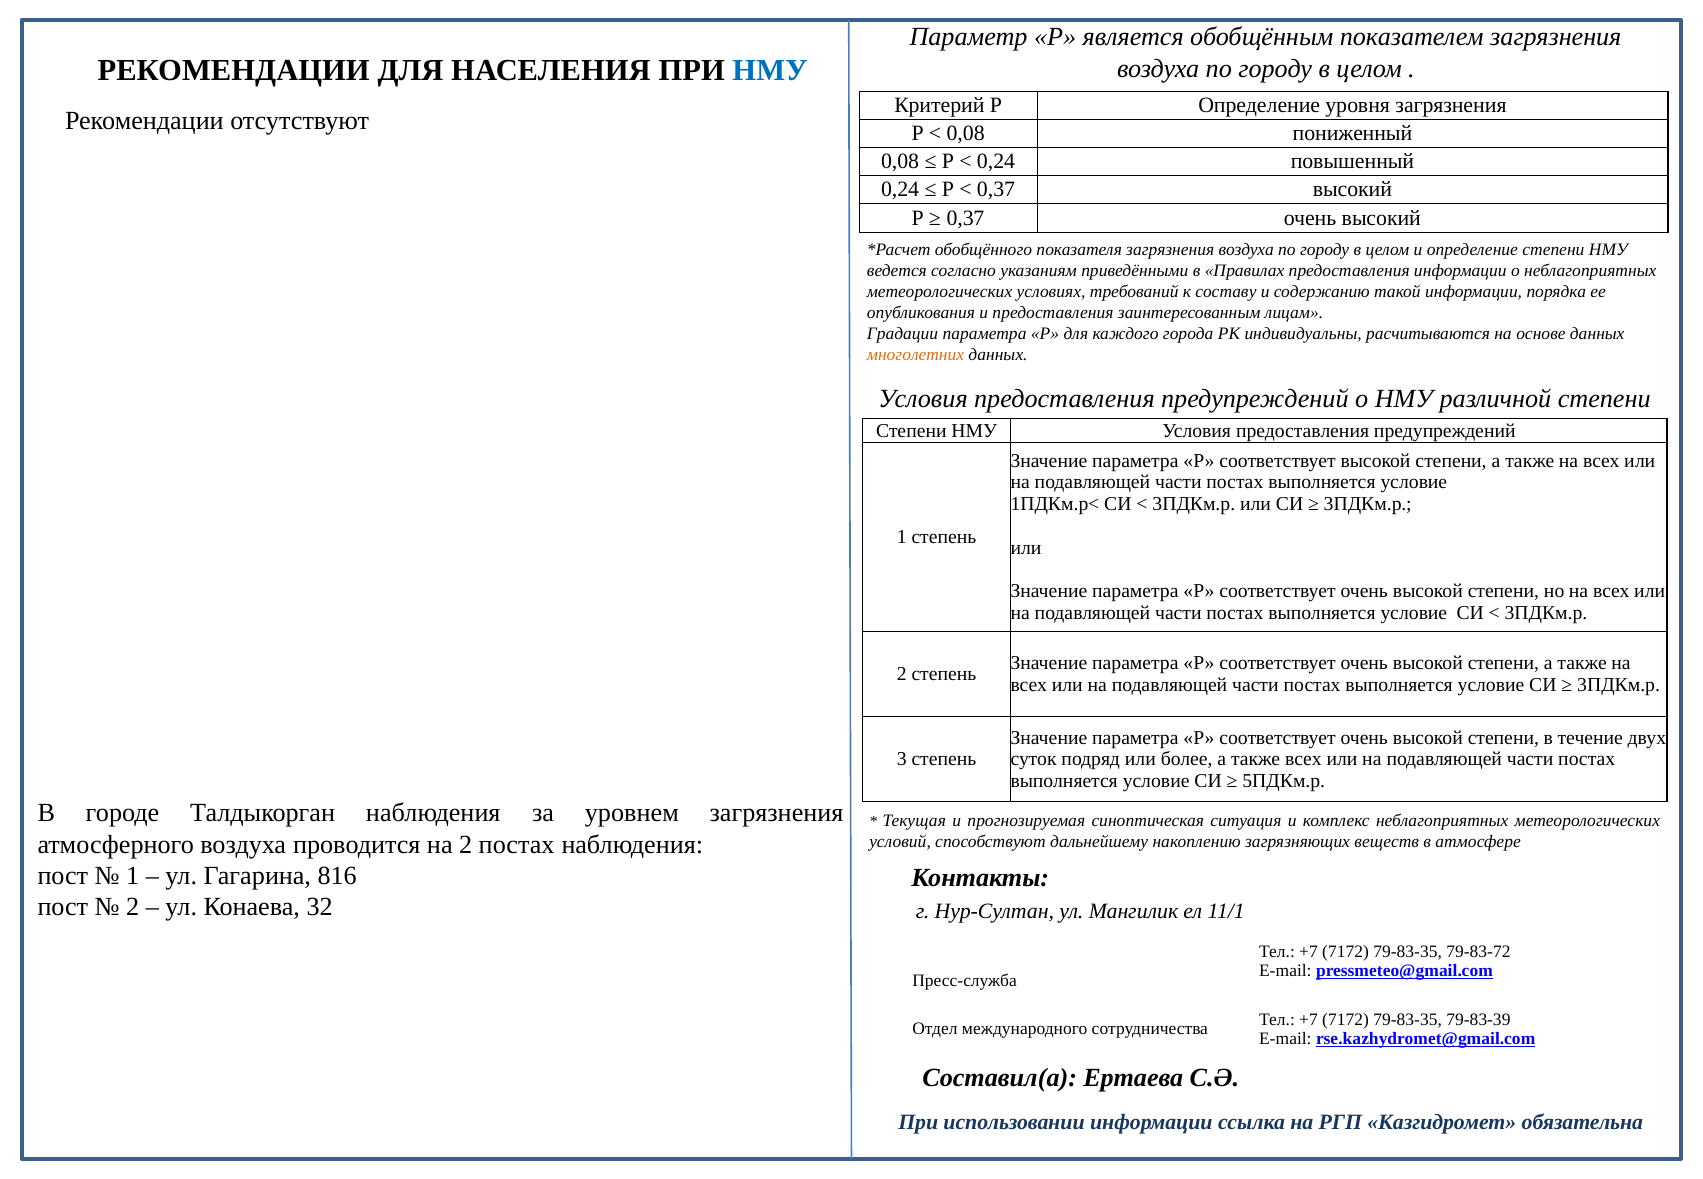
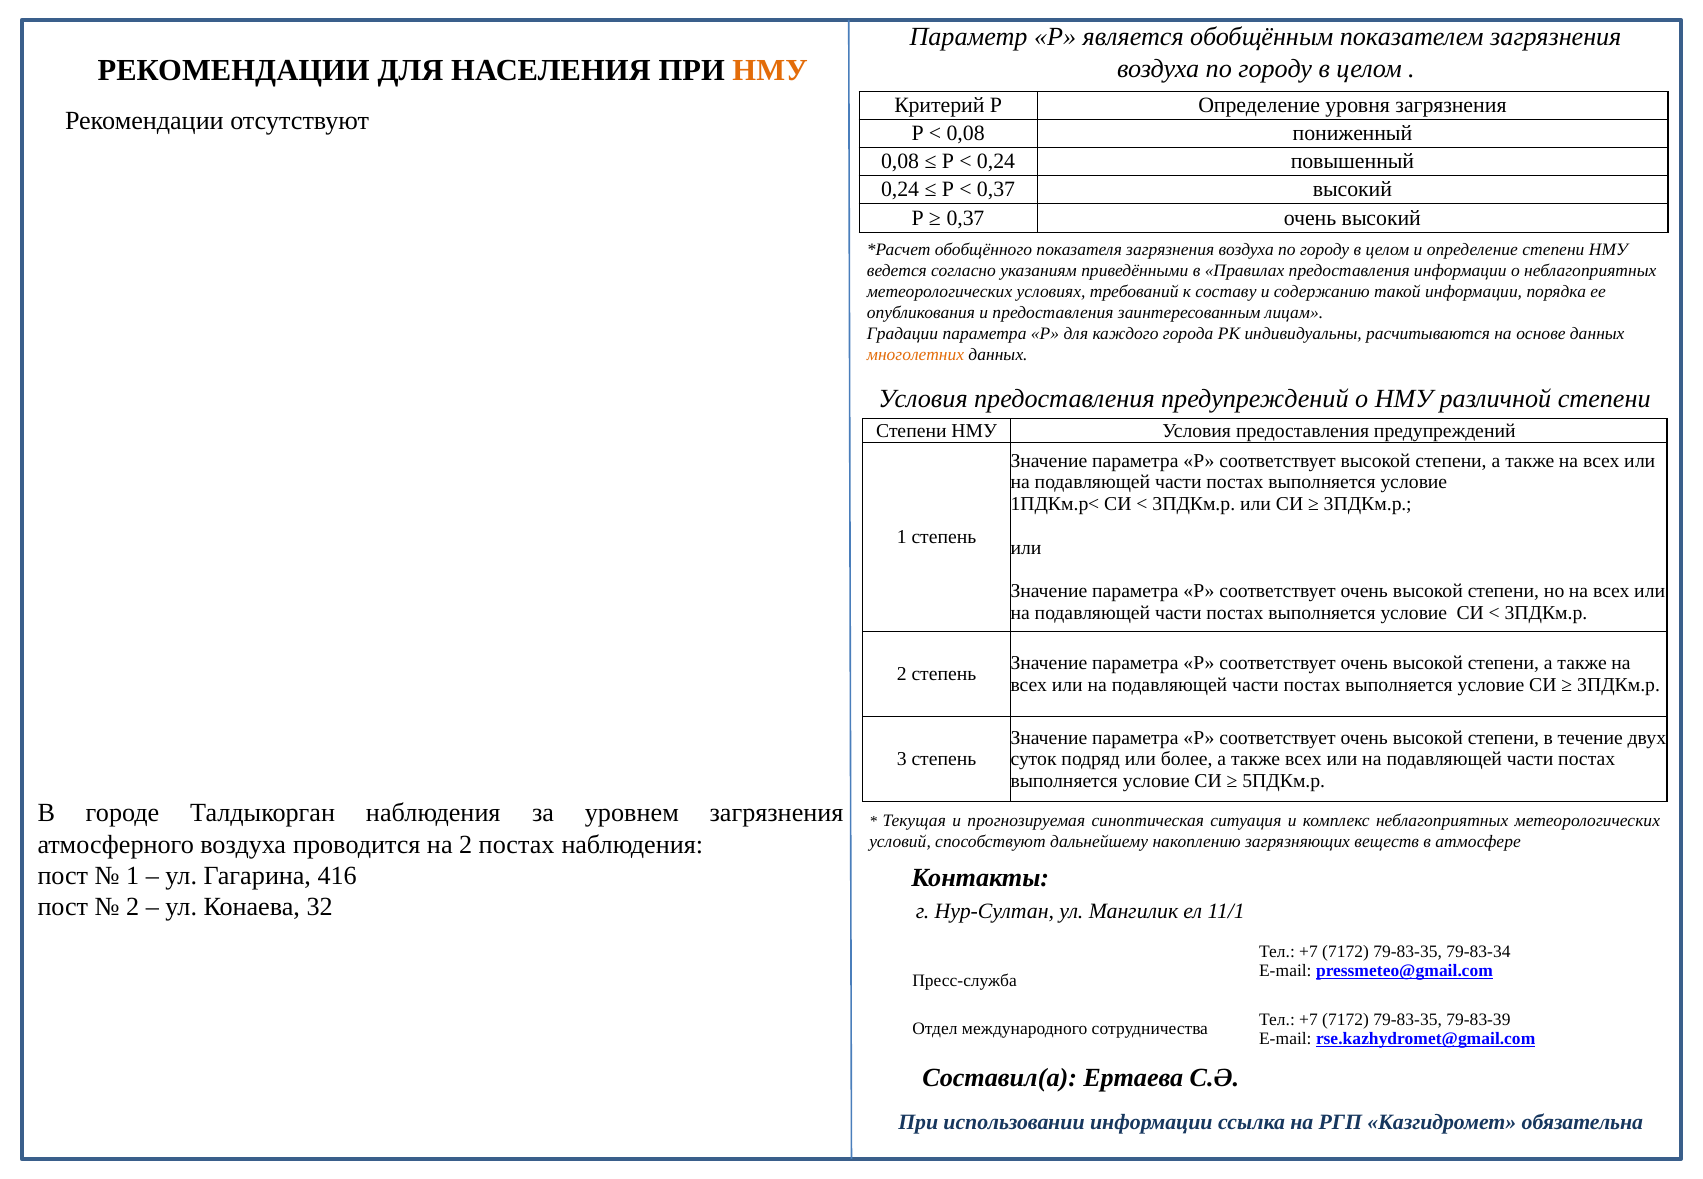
НМУ at (770, 71) colour: blue -> orange
816: 816 -> 416
79-83-72: 79-83-72 -> 79-83-34
